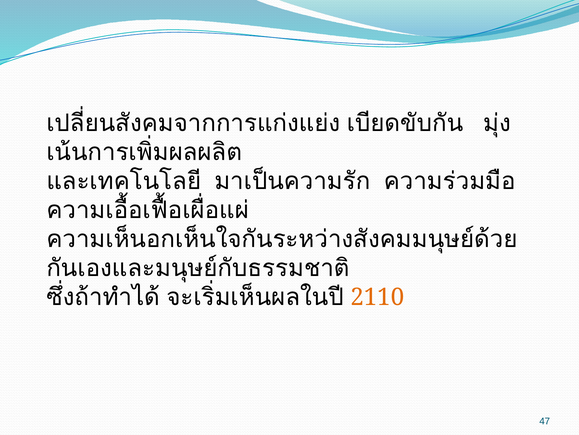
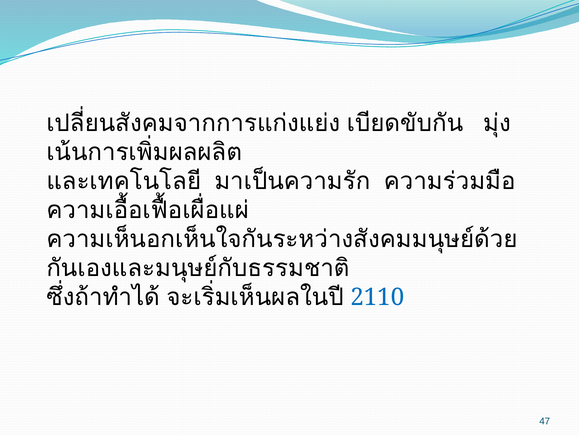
2110 colour: orange -> blue
